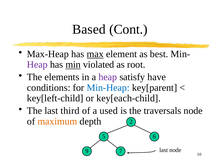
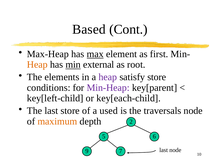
best: best -> first
Heap at (37, 65) colour: purple -> orange
violated: violated -> external
satisfy have: have -> store
Min-Heap colour: blue -> purple
last third: third -> store
